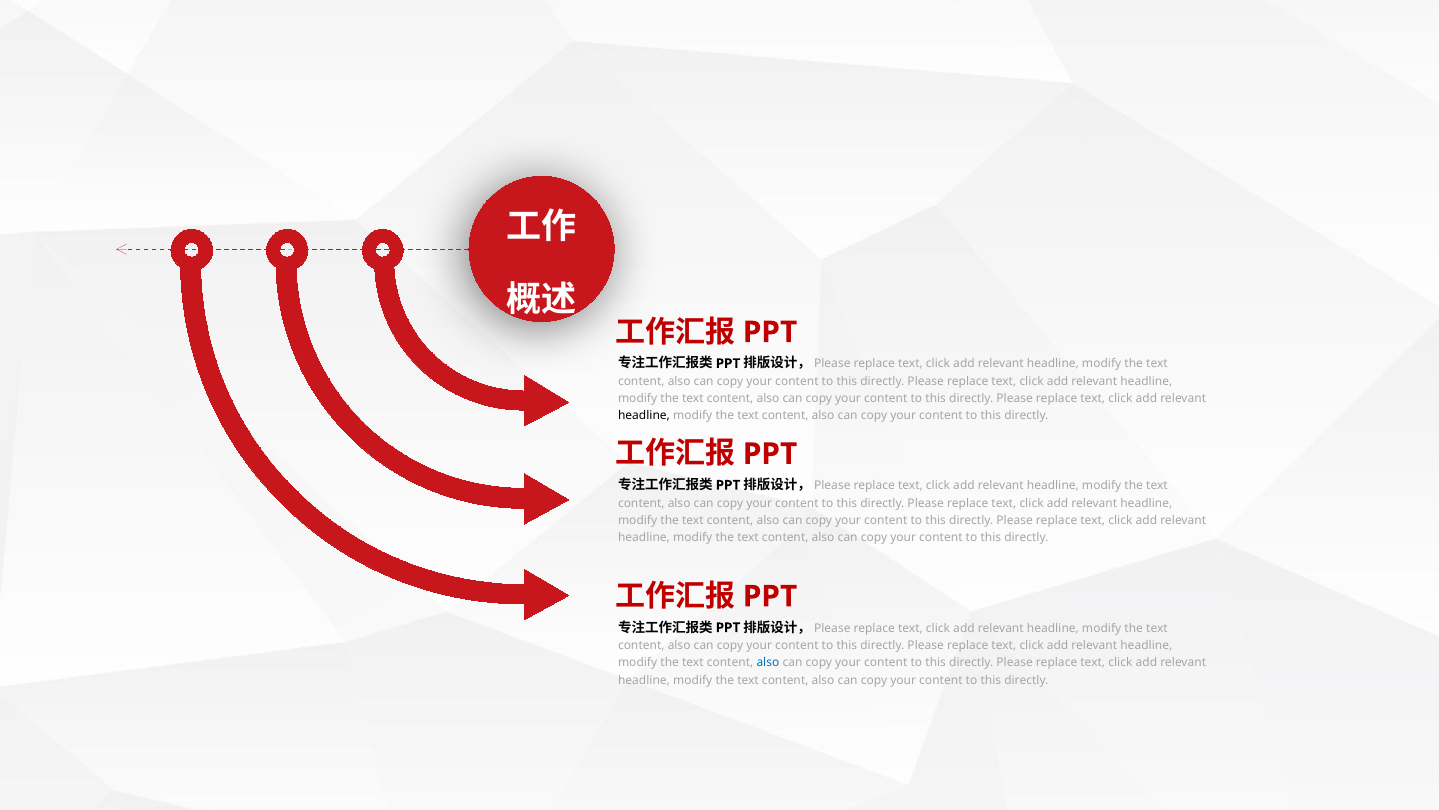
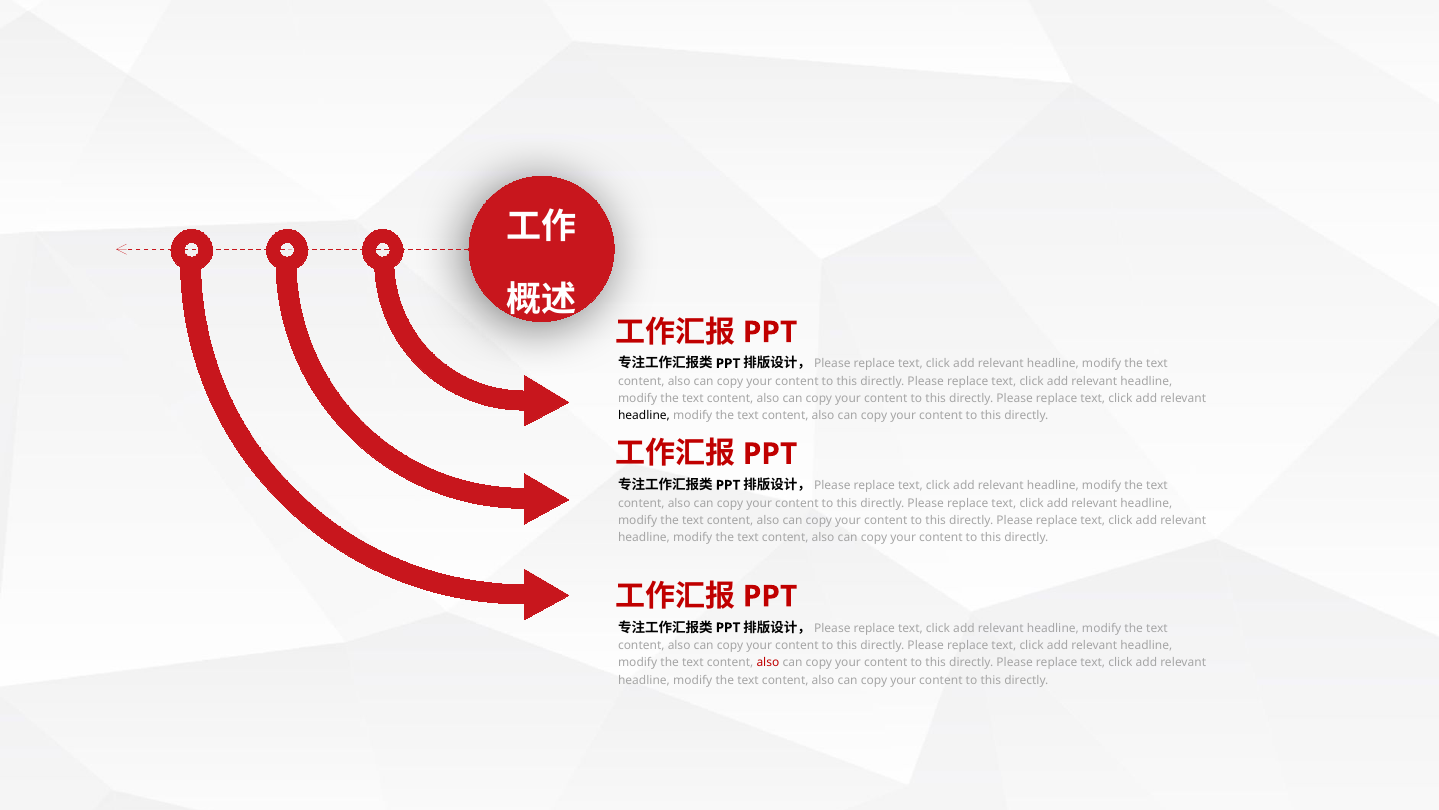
also at (768, 662) colour: blue -> red
